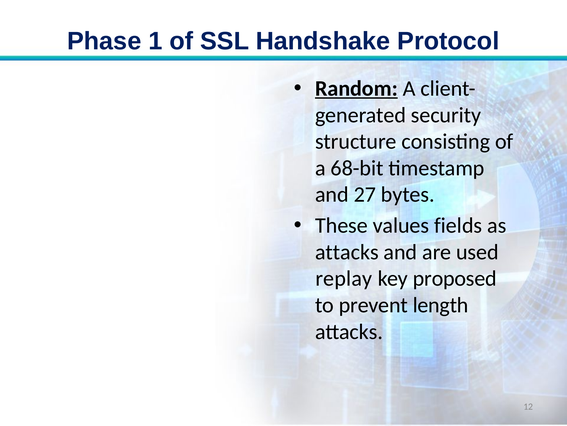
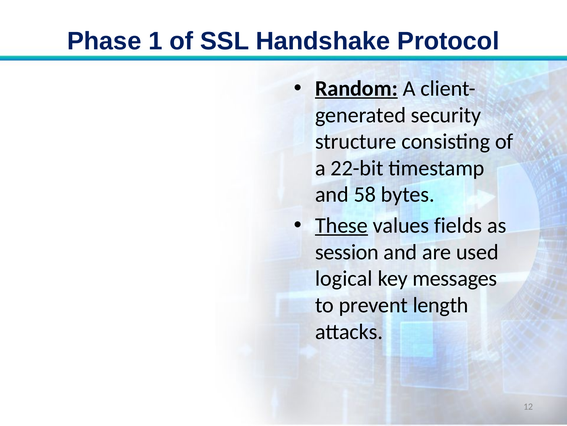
68-bit: 68-bit -> 22-bit
27: 27 -> 58
These underline: none -> present
attacks at (347, 252): attacks -> session
replay: replay -> logical
proposed: proposed -> messages
